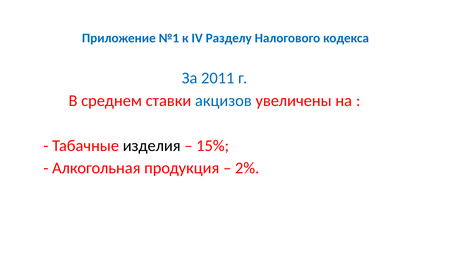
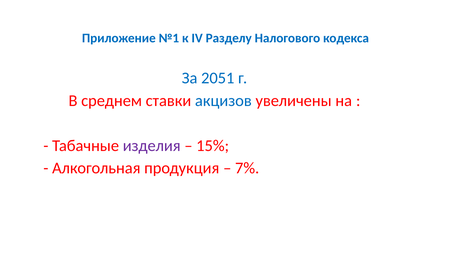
2011: 2011 -> 2051
изделия colour: black -> purple
2%: 2% -> 7%
